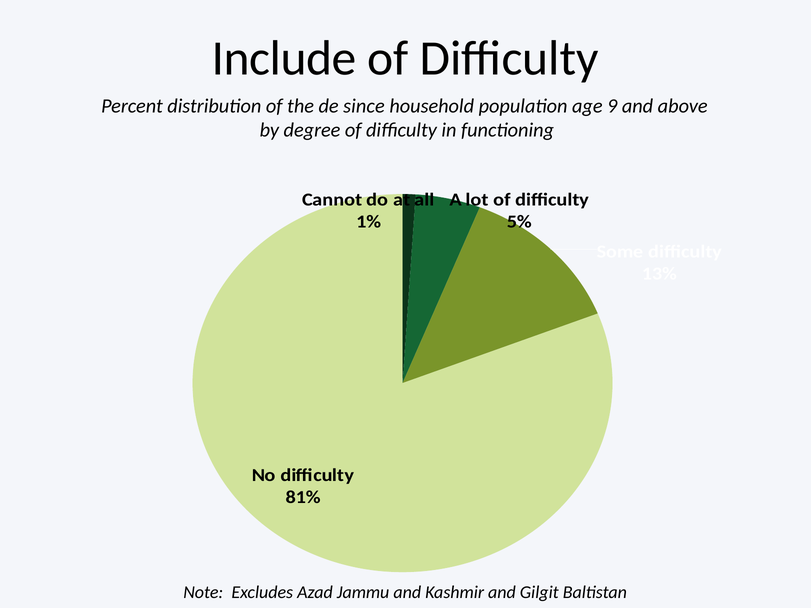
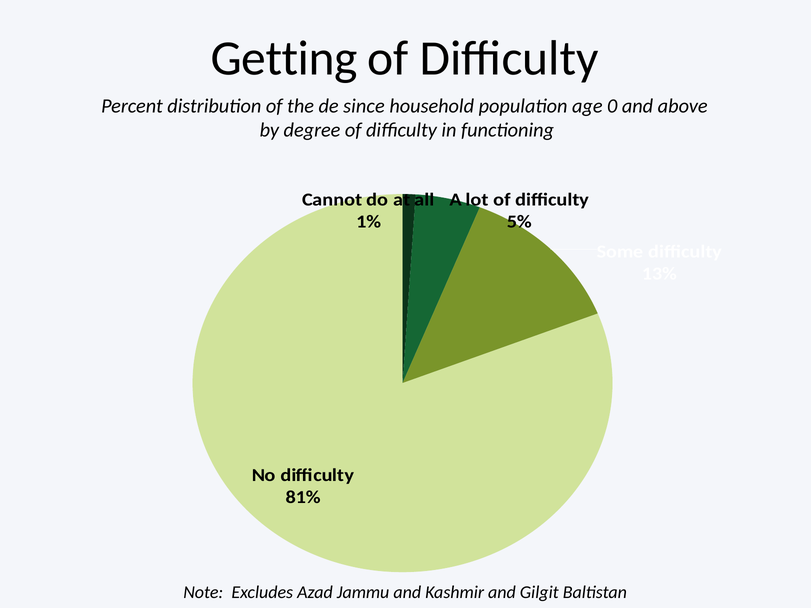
Include: Include -> Getting
9: 9 -> 0
